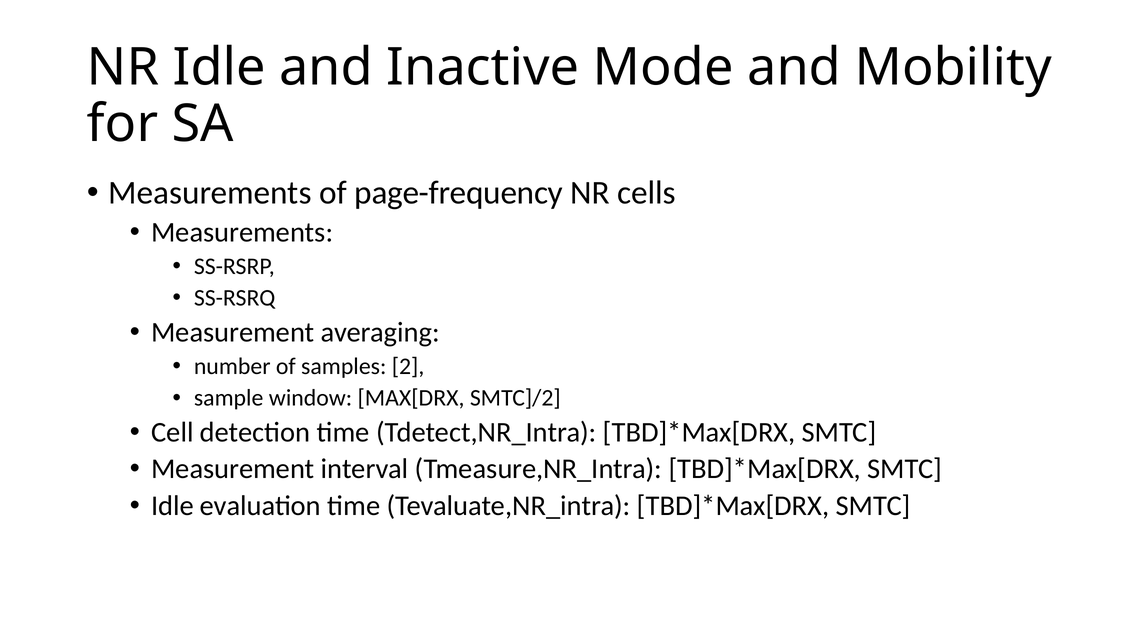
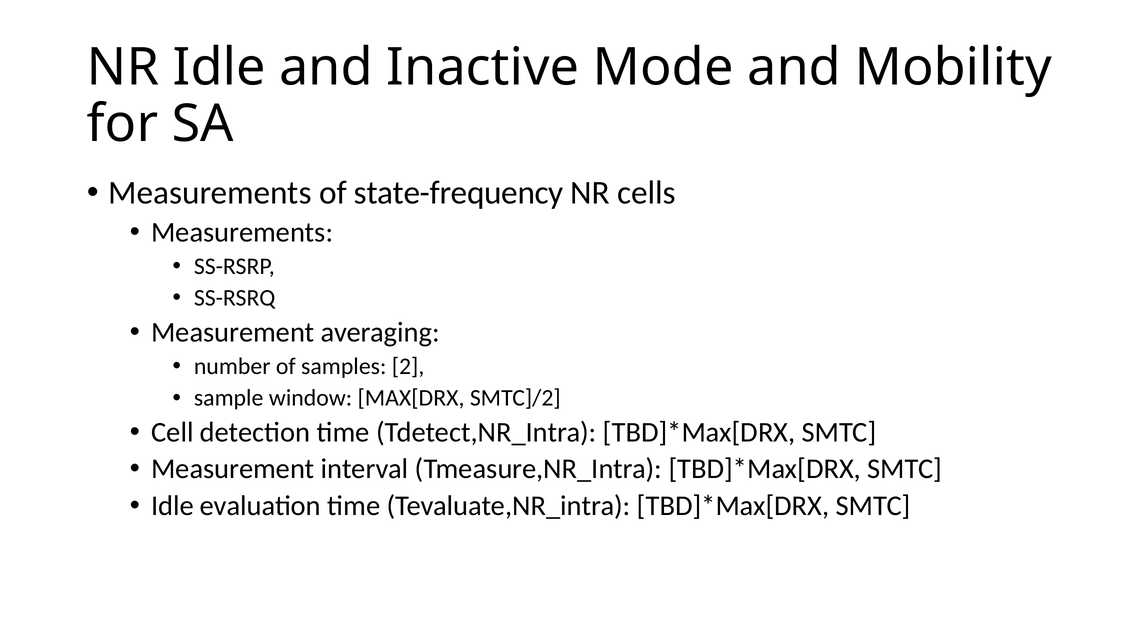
page-frequency: page-frequency -> state-frequency
